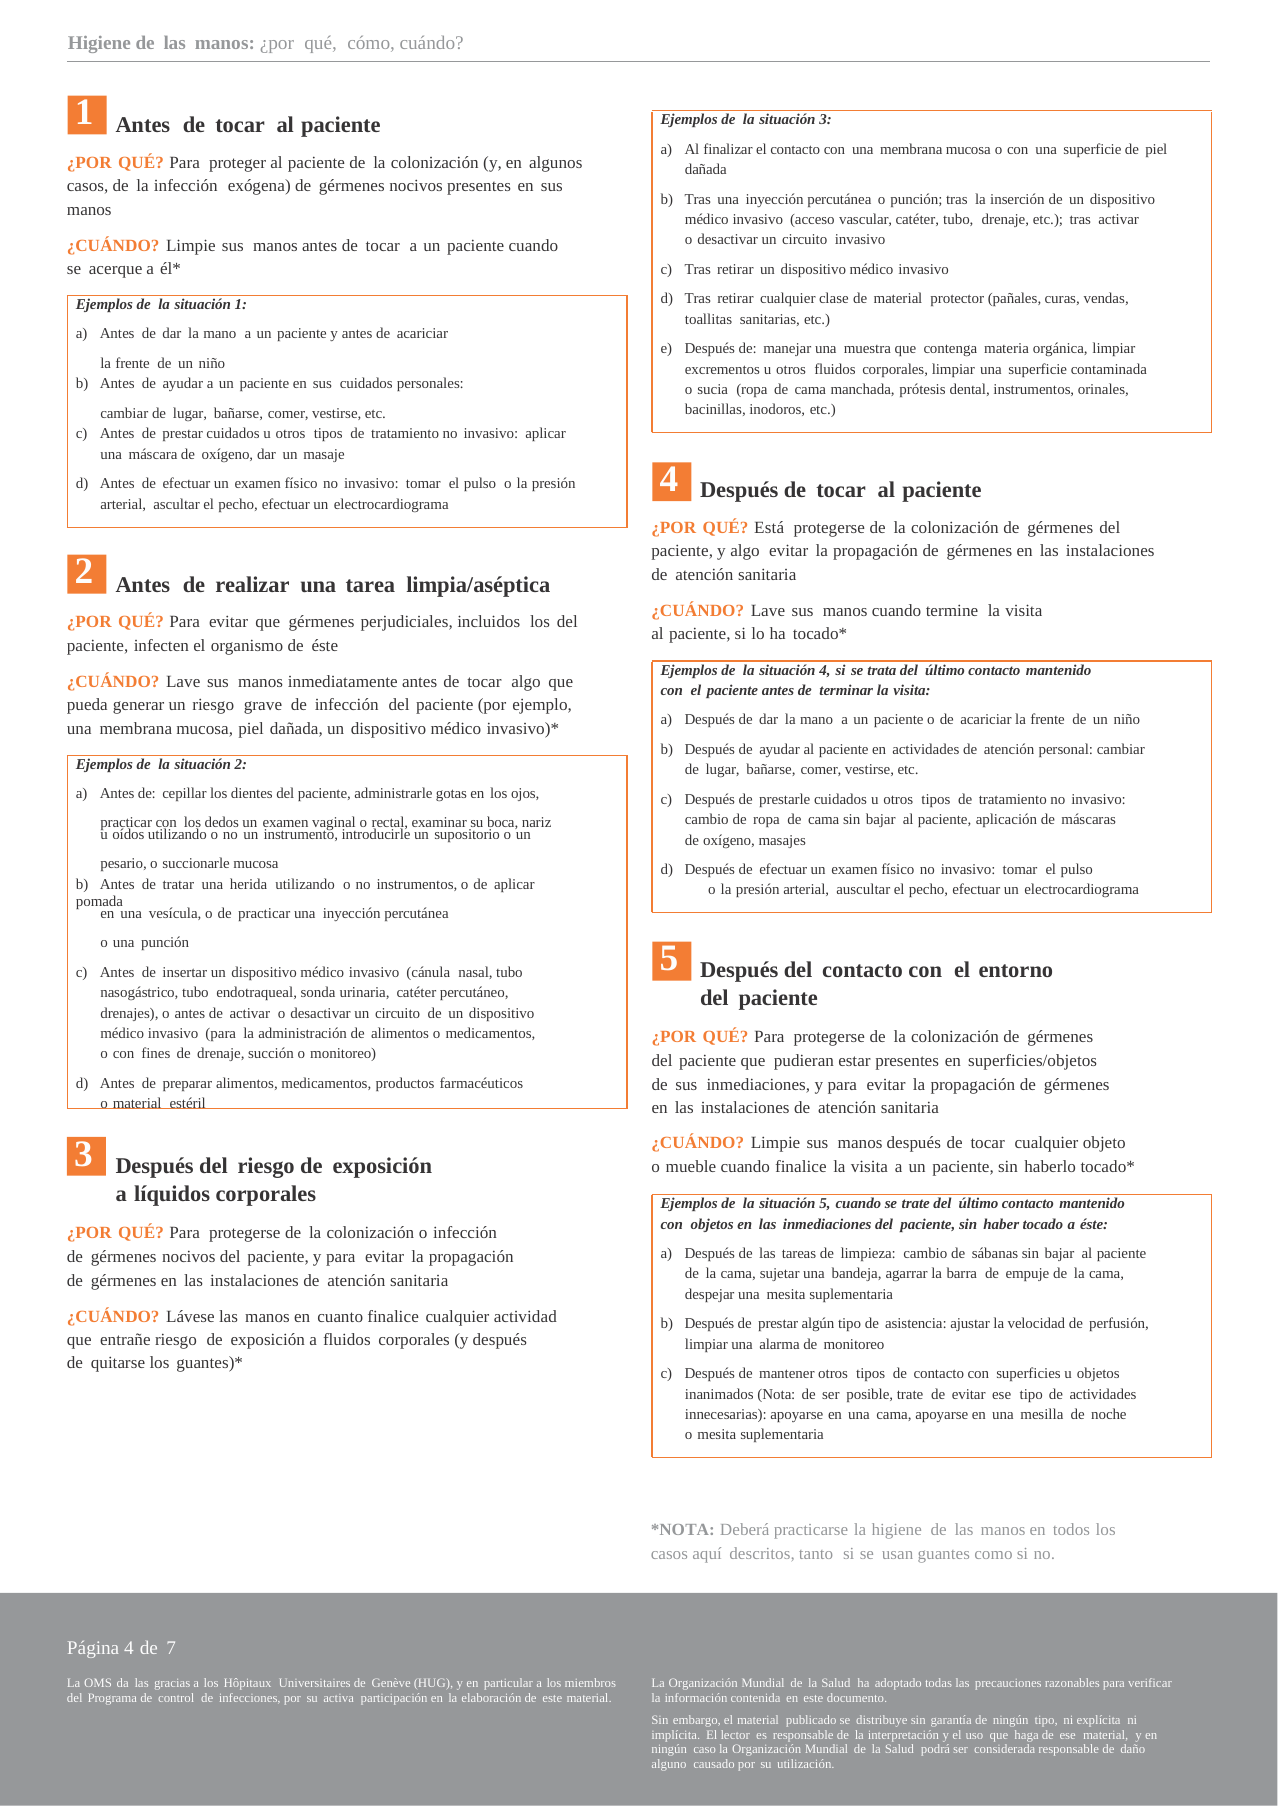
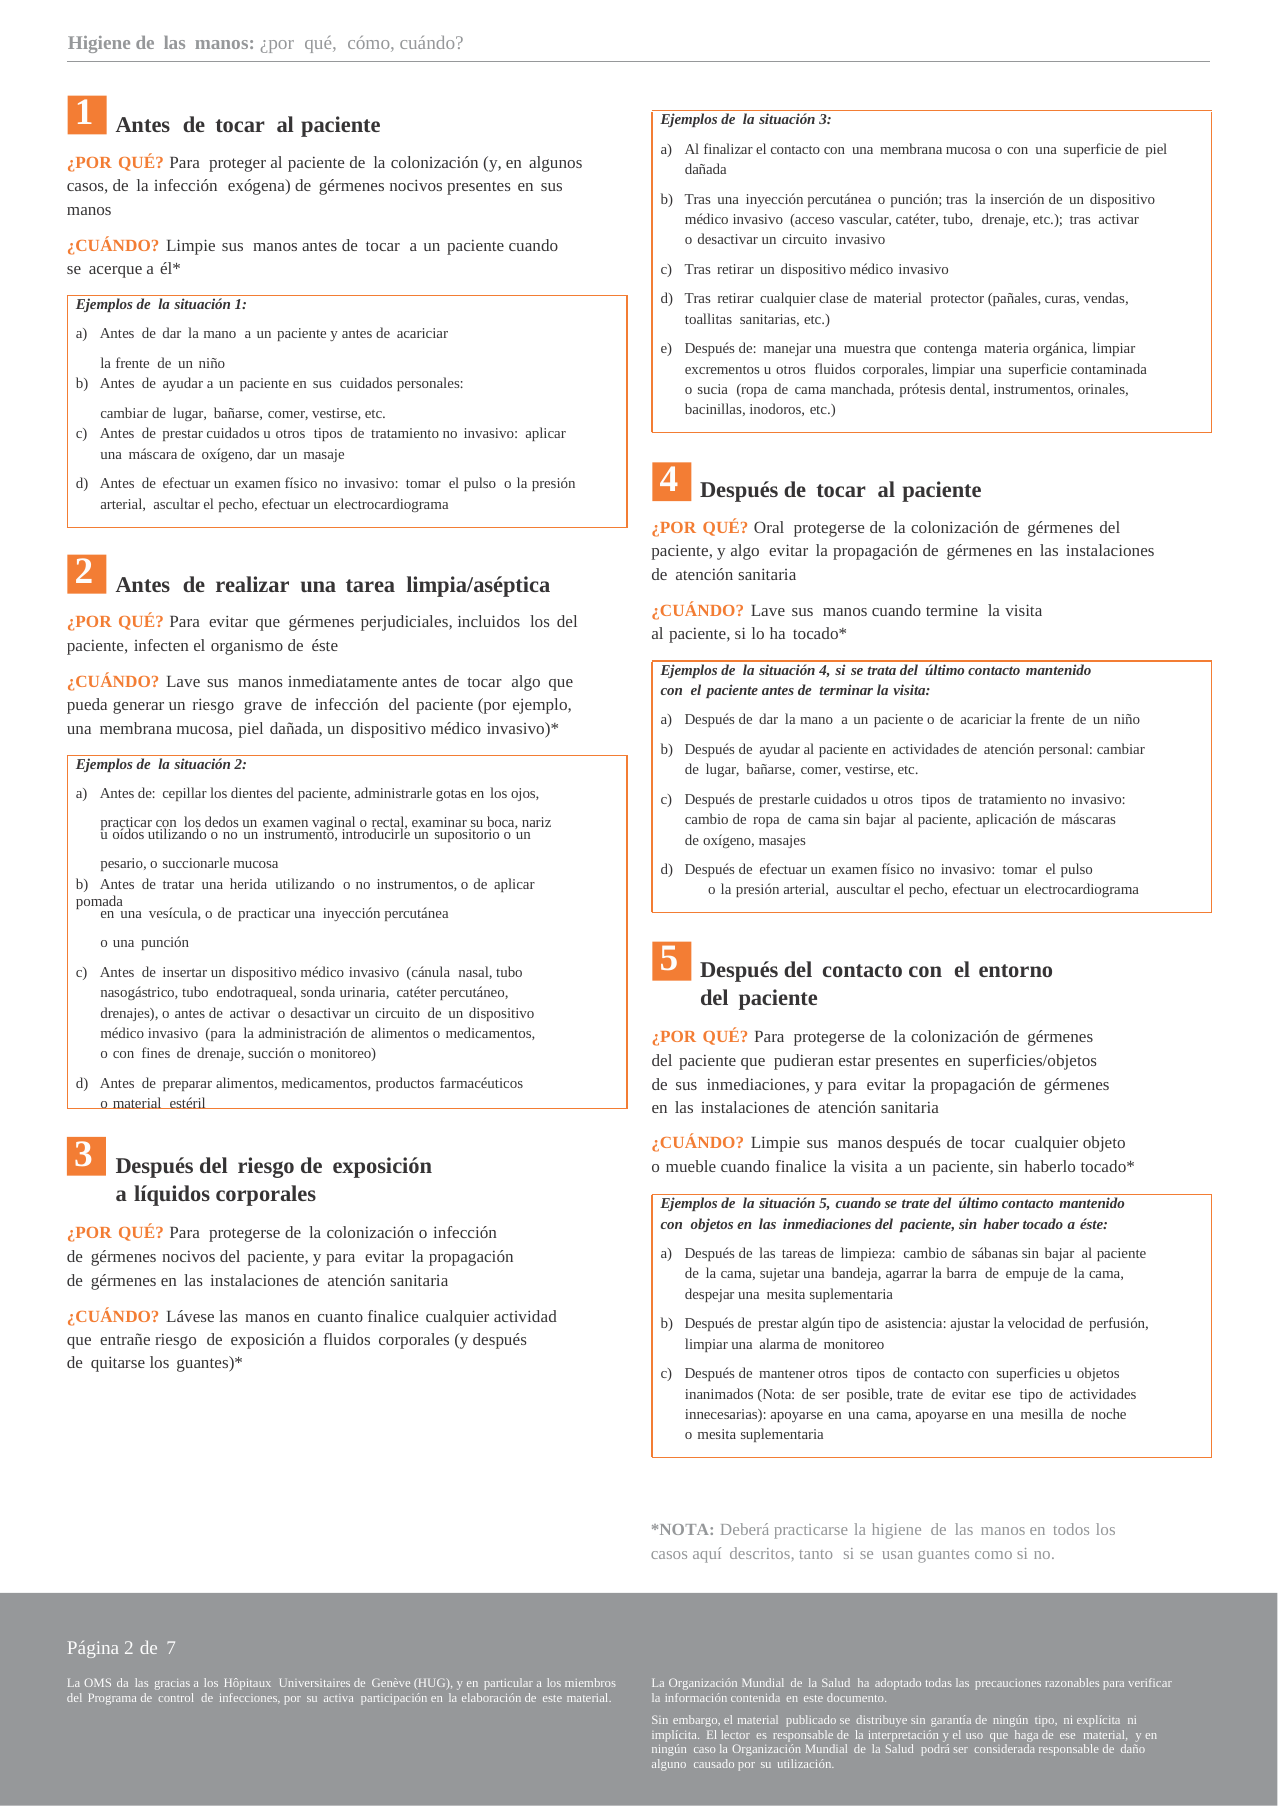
Está: Está -> Oral
Página 4: 4 -> 2
